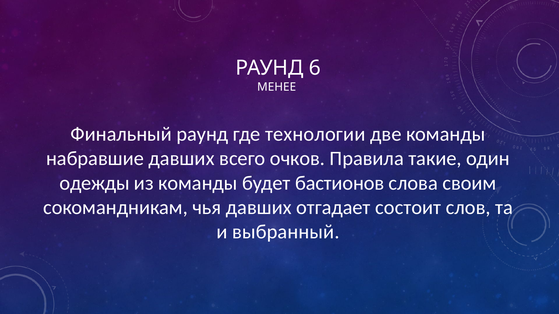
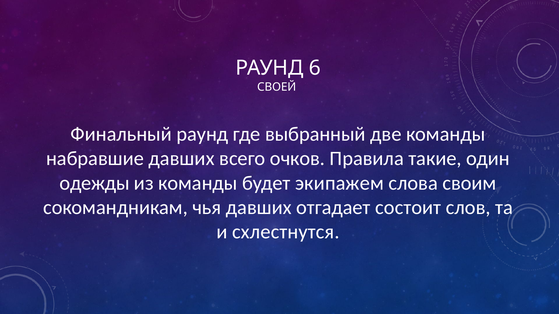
МЕНЕЕ: МЕНЕЕ -> СВОЕЙ
технологии: технологии -> выбранный
бастионов: бастионов -> экипажем
выбранный: выбранный -> схлестнутся
